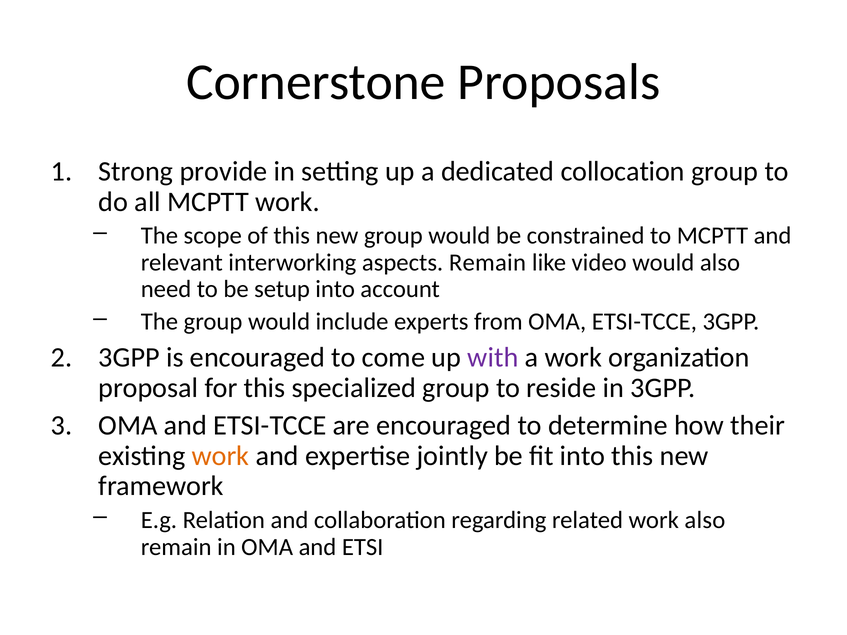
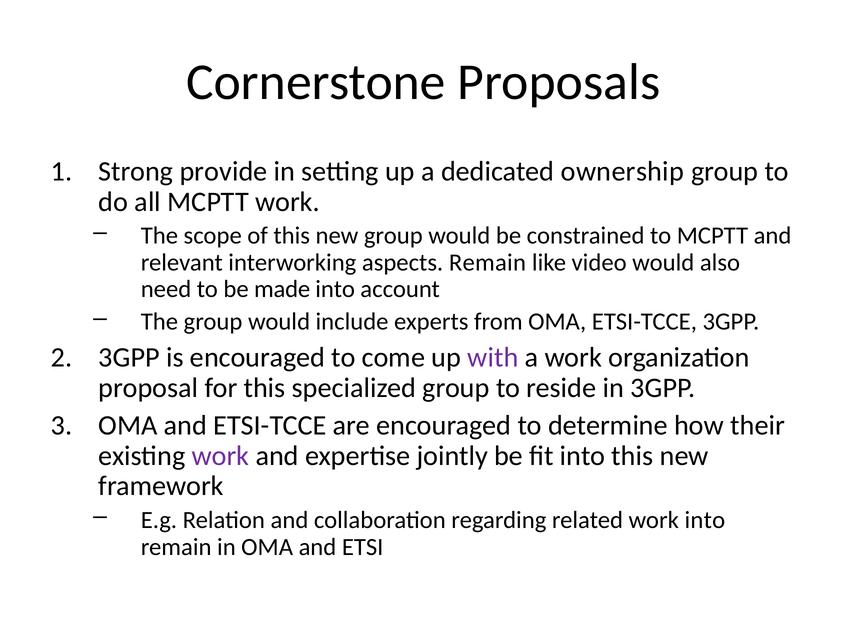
collocation: collocation -> ownership
setup: setup -> made
work at (220, 456) colour: orange -> purple
work also: also -> into
